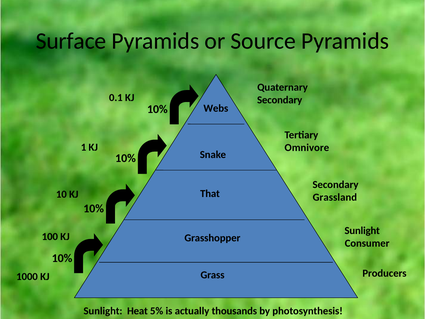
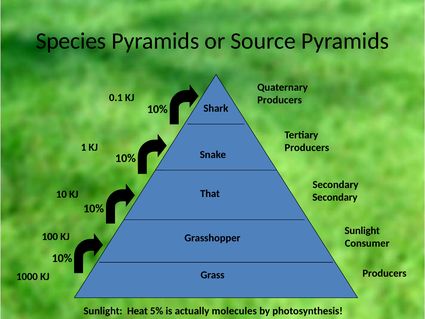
Surface: Surface -> Species
Secondary at (280, 100): Secondary -> Producers
Webs: Webs -> Shark
Omnivore at (307, 148): Omnivore -> Producers
Grassland at (335, 197): Grassland -> Secondary
thousands: thousands -> molecules
